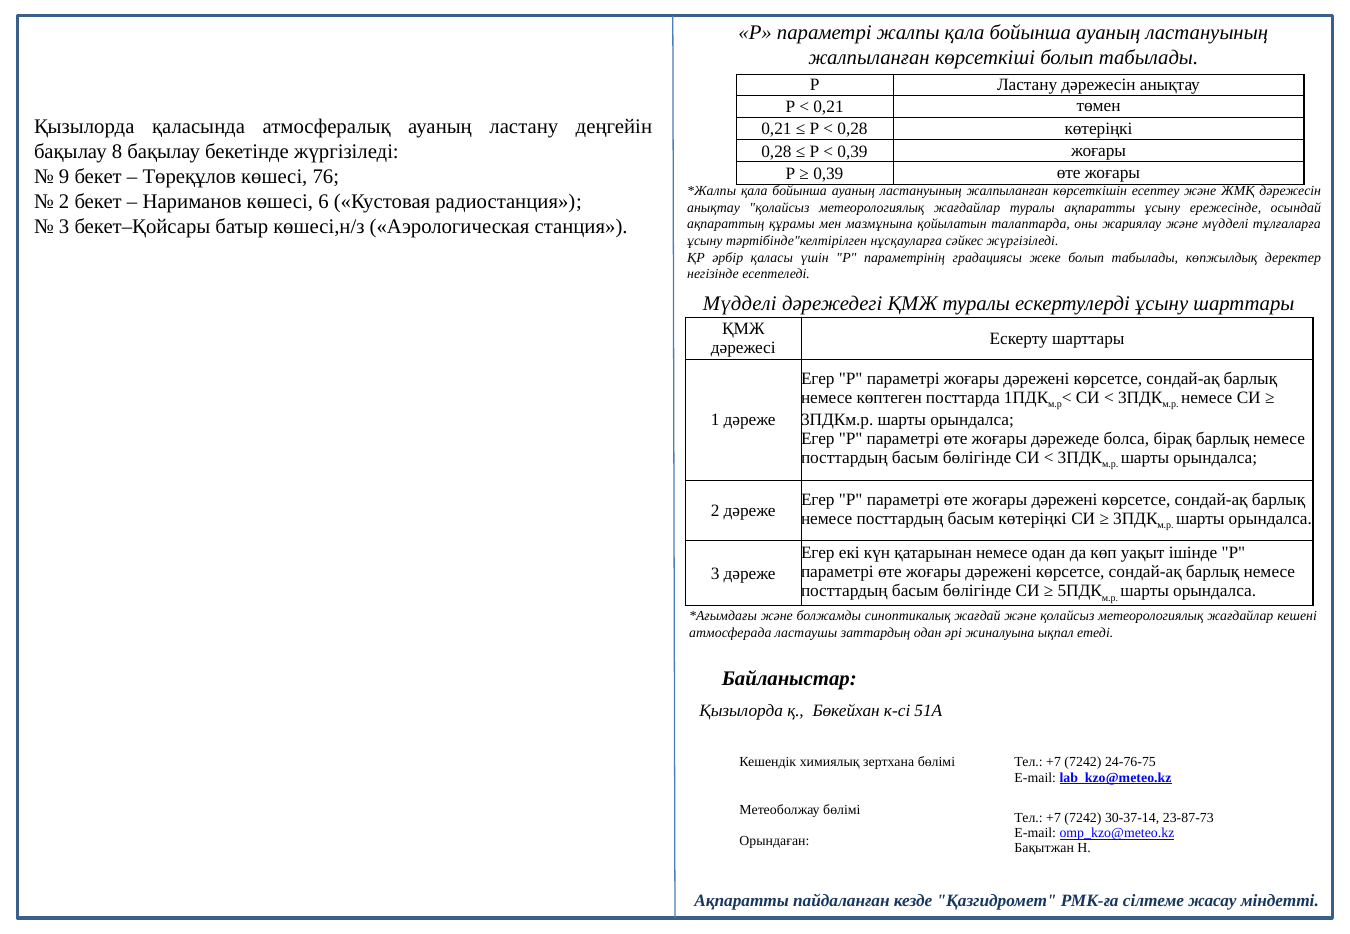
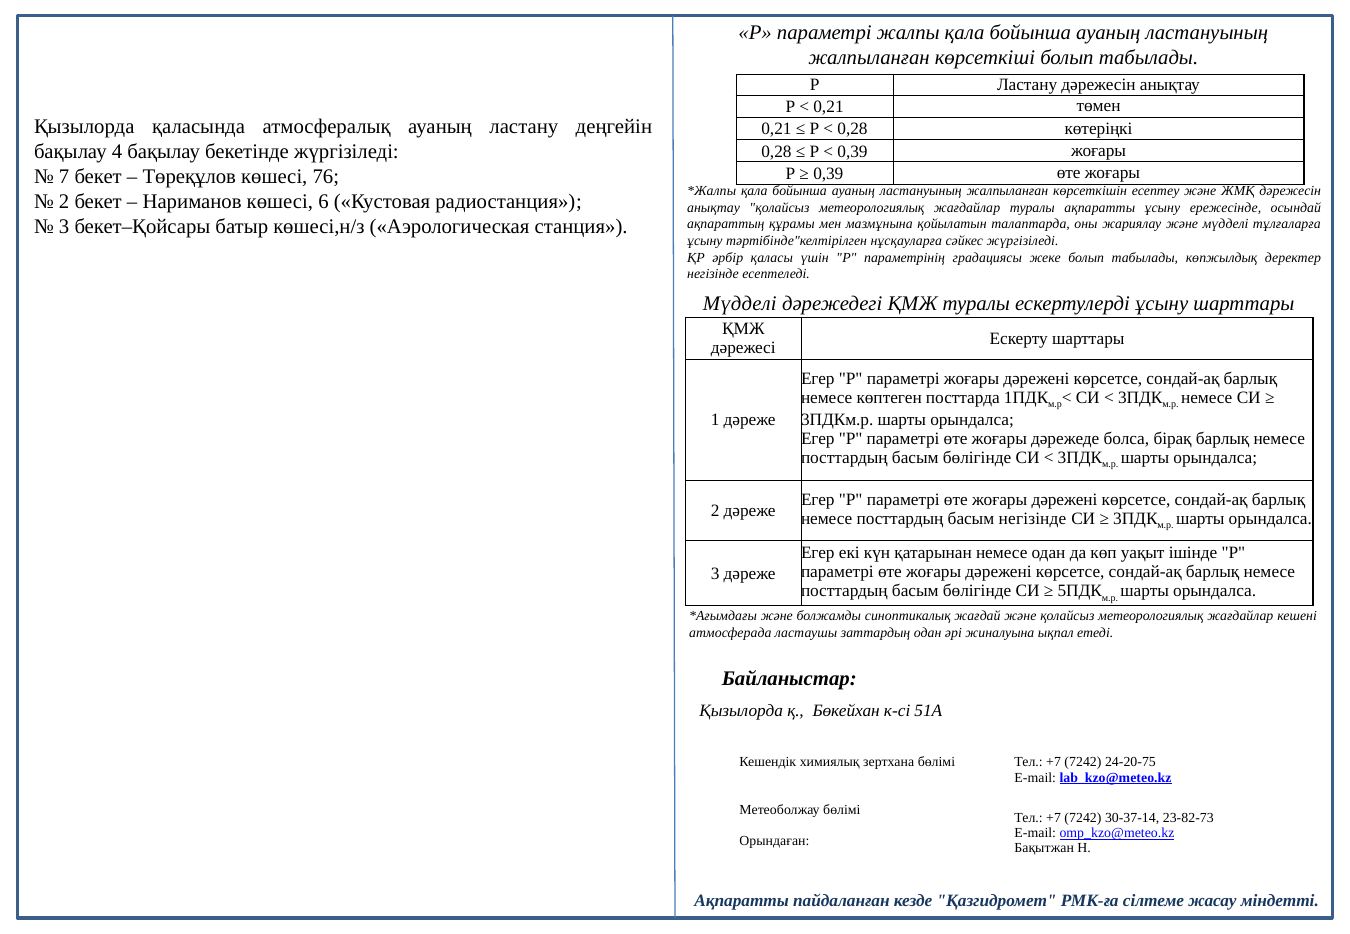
8: 8 -> 4
9: 9 -> 7
басым көтеріңкі: көтеріңкі -> негізінде
24-76-75: 24-76-75 -> 24-20-75
23-87-73: 23-87-73 -> 23-82-73
